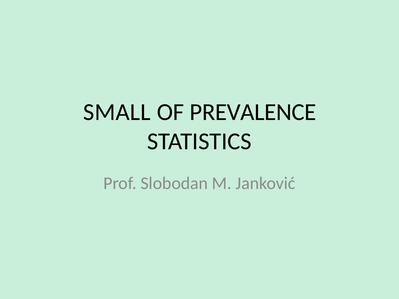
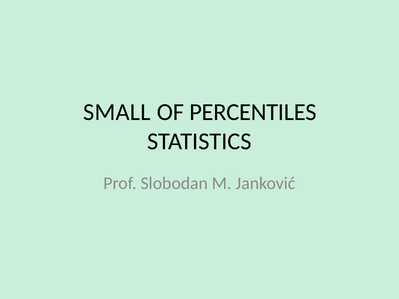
PREVALENCE: PREVALENCE -> PERCENTILES
